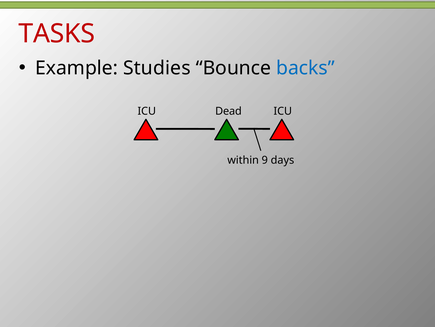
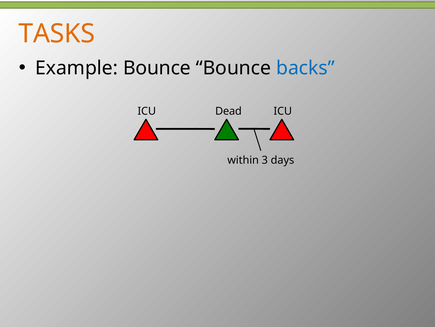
TASKS colour: red -> orange
Example Studies: Studies -> Bounce
9: 9 -> 3
